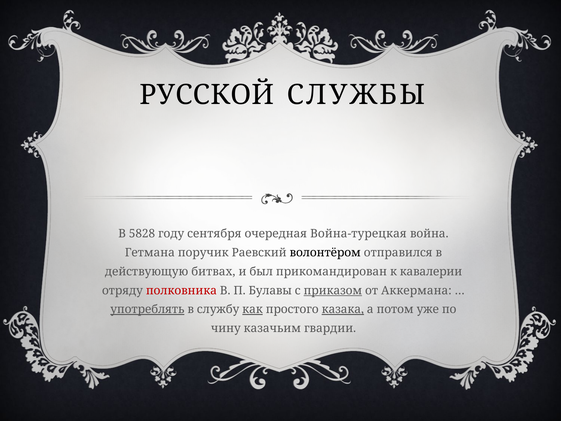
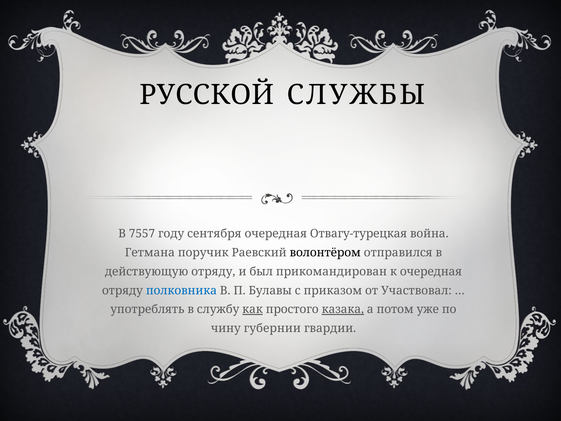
5828: 5828 -> 7557
Война-турецкая: Война-турецкая -> Отвагу-турецкая
действующую битвах: битвах -> отряду
к кавалерии: кавалерии -> очередная
полковника colour: red -> blue
приказом underline: present -> none
Аккермана: Аккермана -> Участвовал
употреблять underline: present -> none
казачьим: казачьим -> губернии
